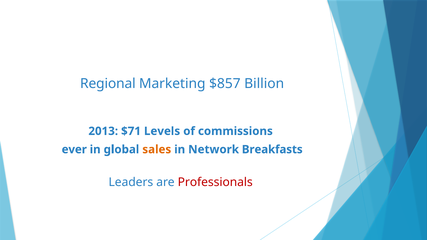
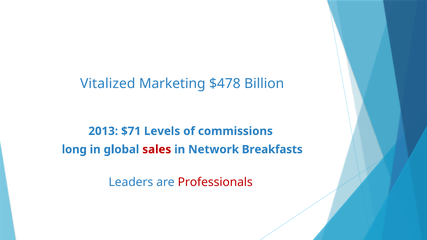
Regional: Regional -> Vitalized
$857: $857 -> $478
ever: ever -> long
sales colour: orange -> red
